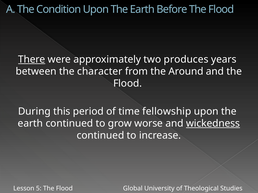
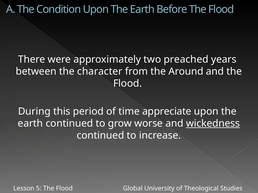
There underline: present -> none
produces: produces -> preached
fellowship: fellowship -> appreciate
